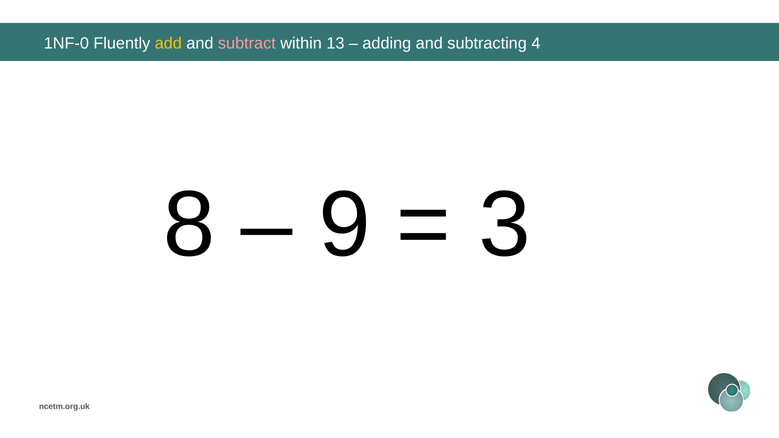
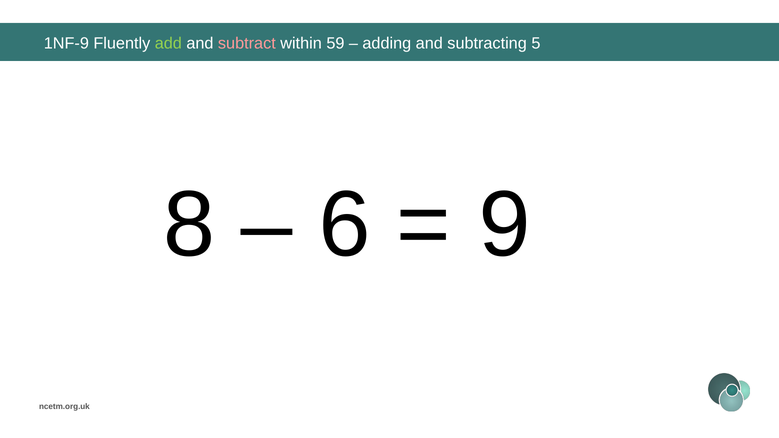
1NF-0: 1NF-0 -> 1NF-9
add colour: yellow -> light green
13: 13 -> 59
4: 4 -> 5
9: 9 -> 6
3: 3 -> 9
